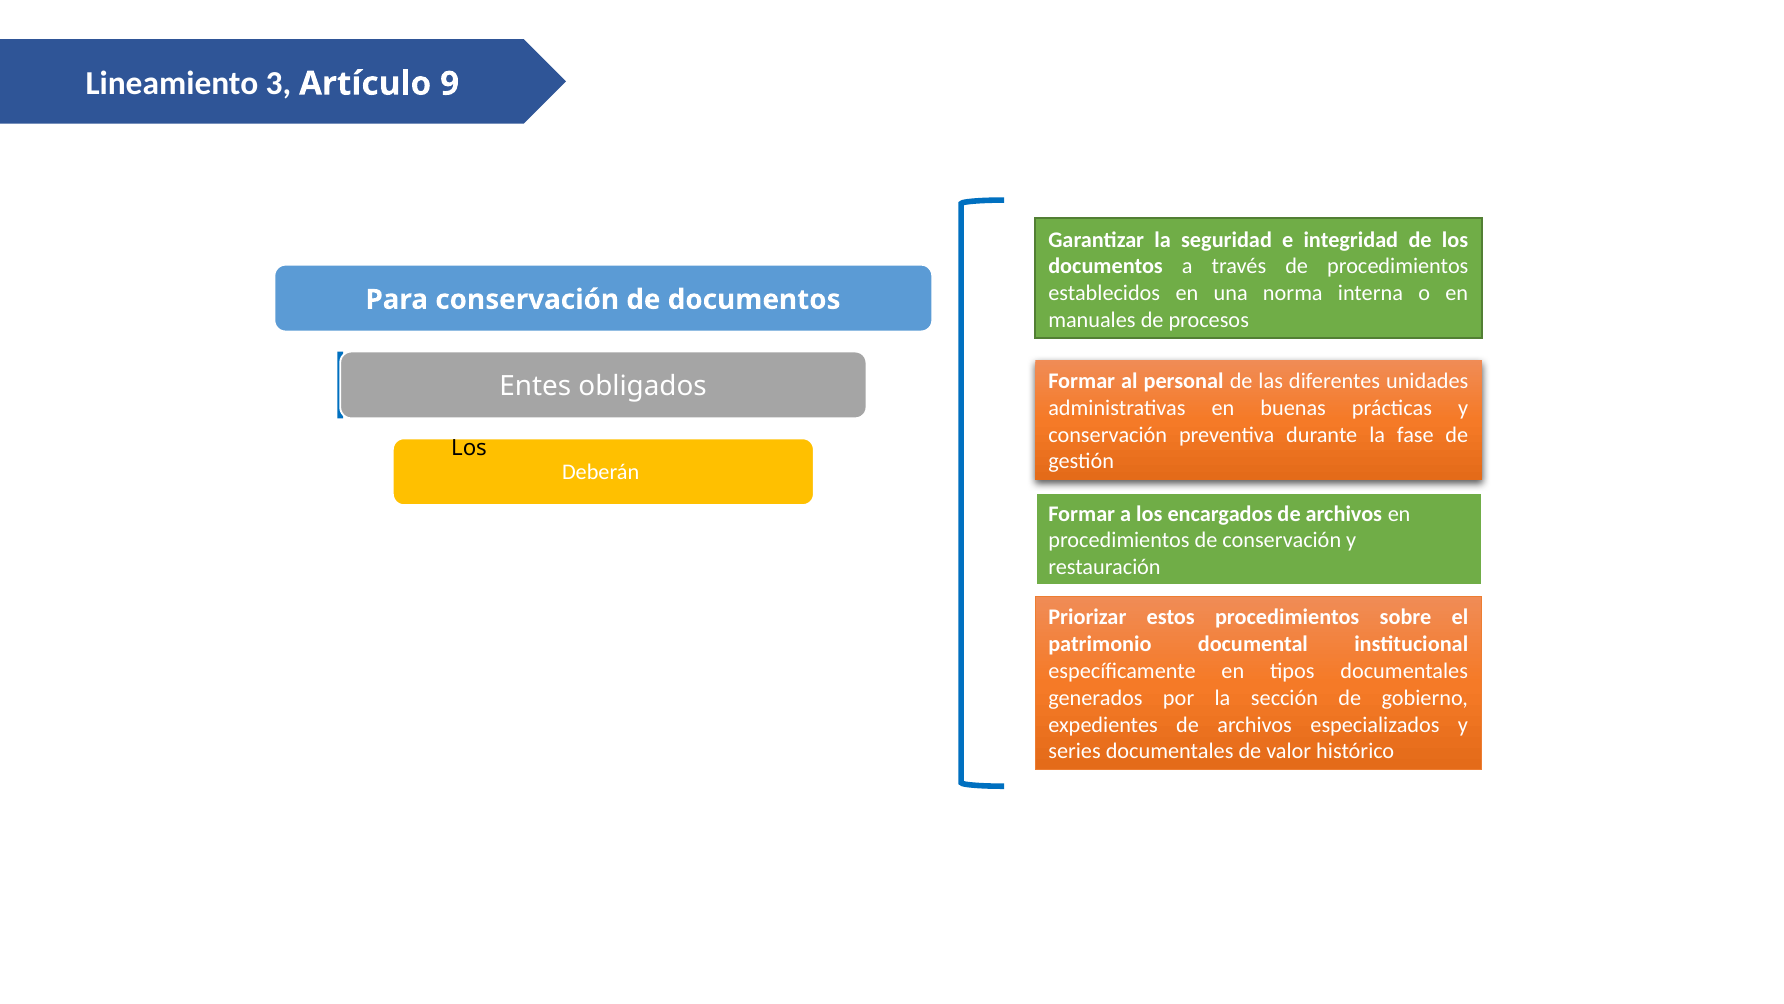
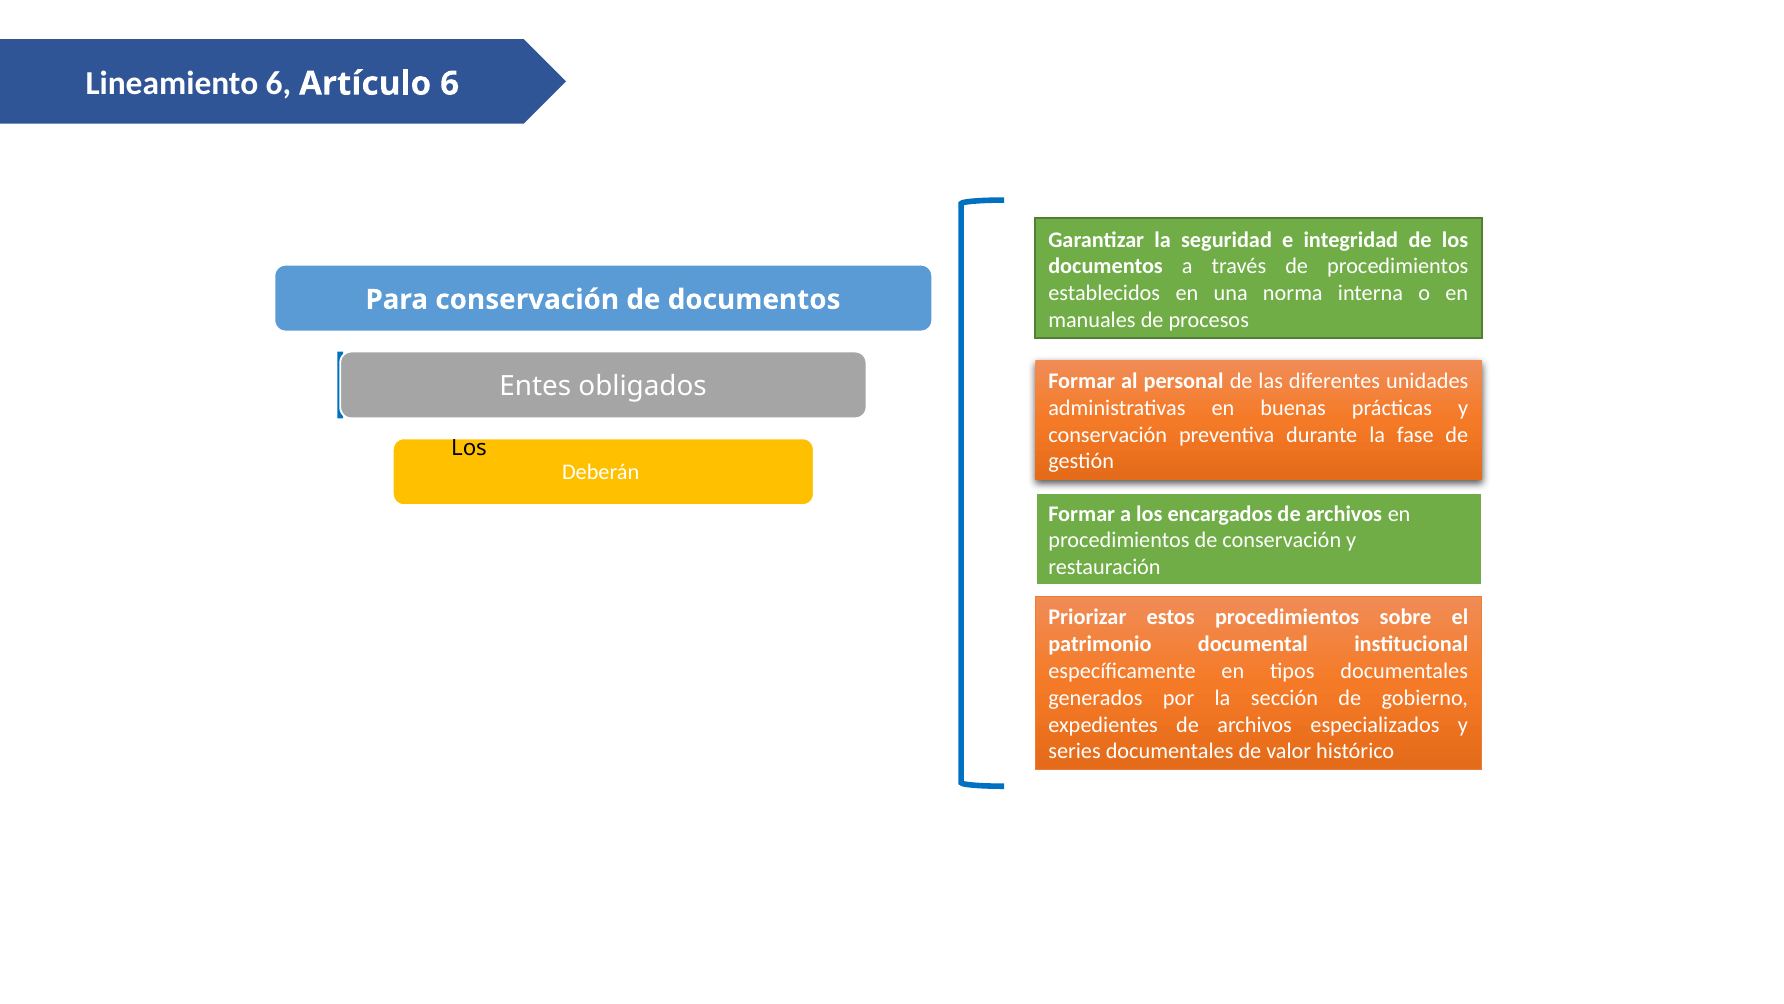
Lineamiento 3: 3 -> 6
Artículo 9: 9 -> 6
